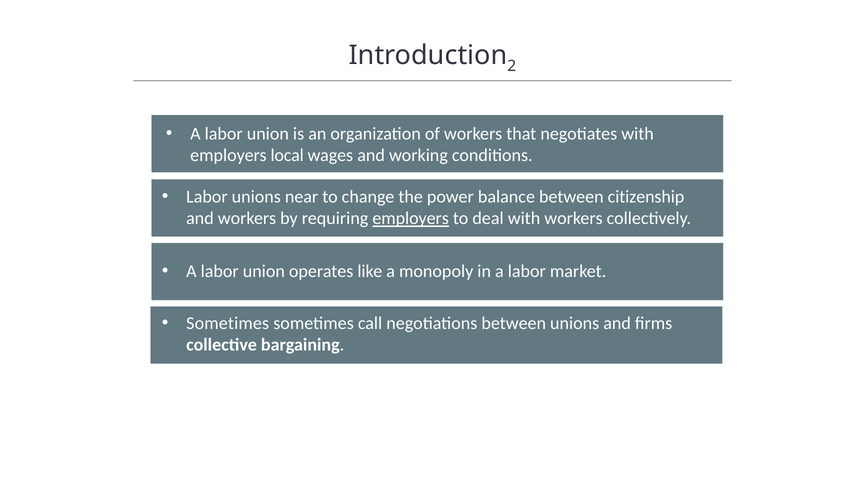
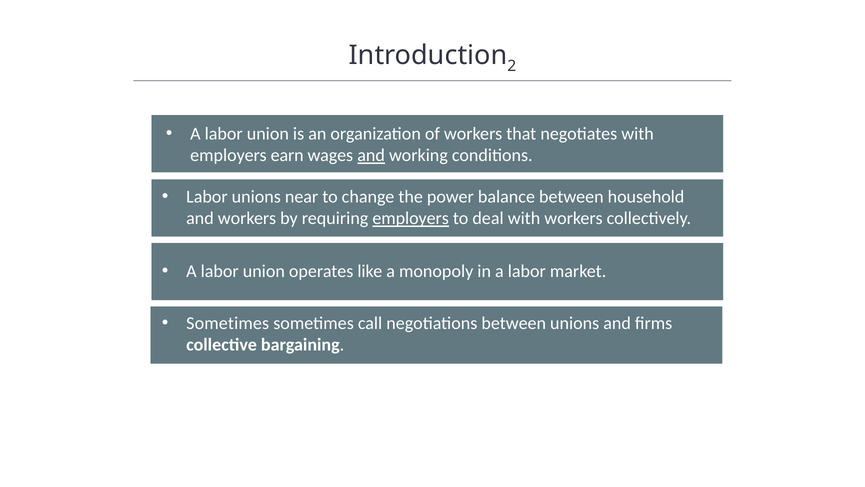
local: local -> earn
and at (371, 155) underline: none -> present
citizenship: citizenship -> household
